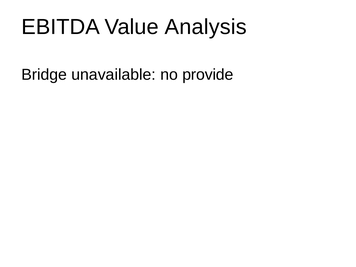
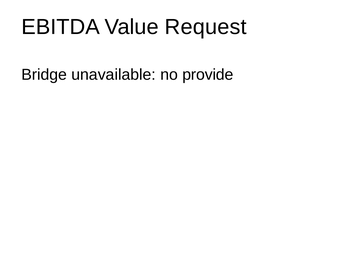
Analysis: Analysis -> Request
